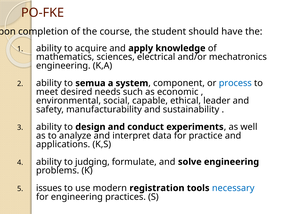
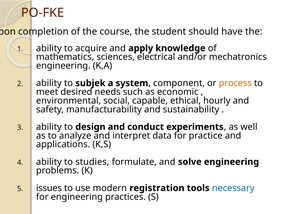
semua: semua -> subjek
process colour: blue -> orange
leader: leader -> hourly
judging: judging -> studies
